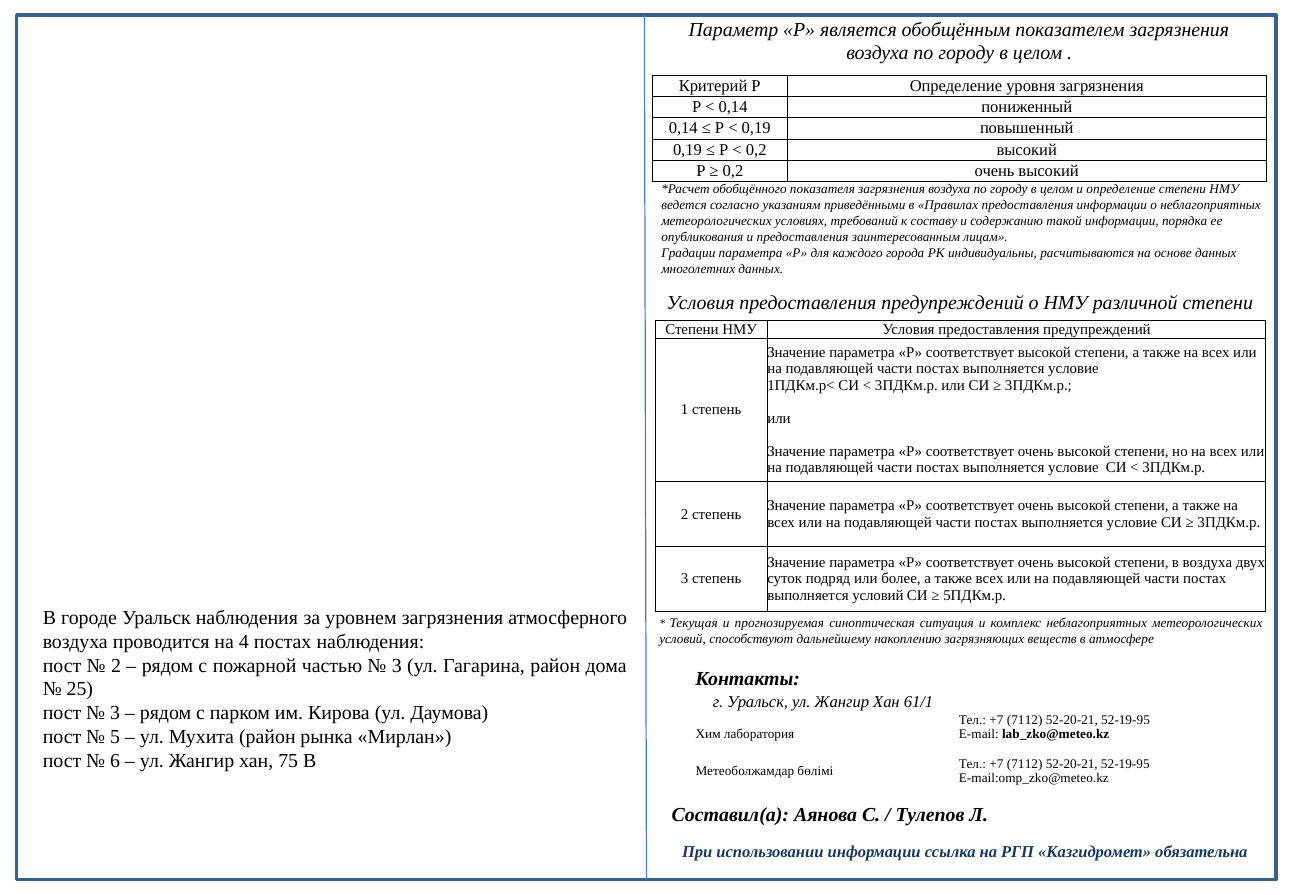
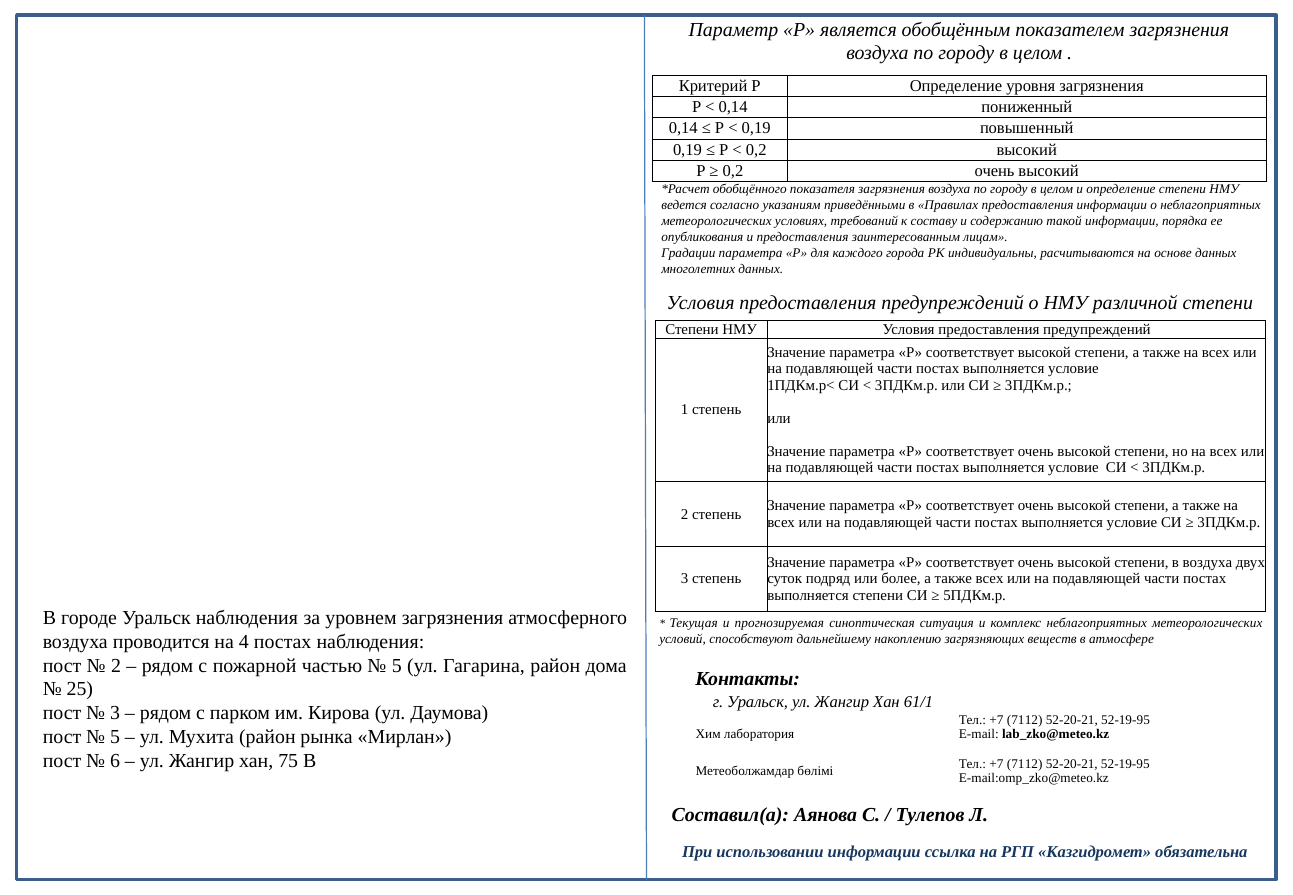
выполняется условий: условий -> степени
3 at (397, 666): 3 -> 5
